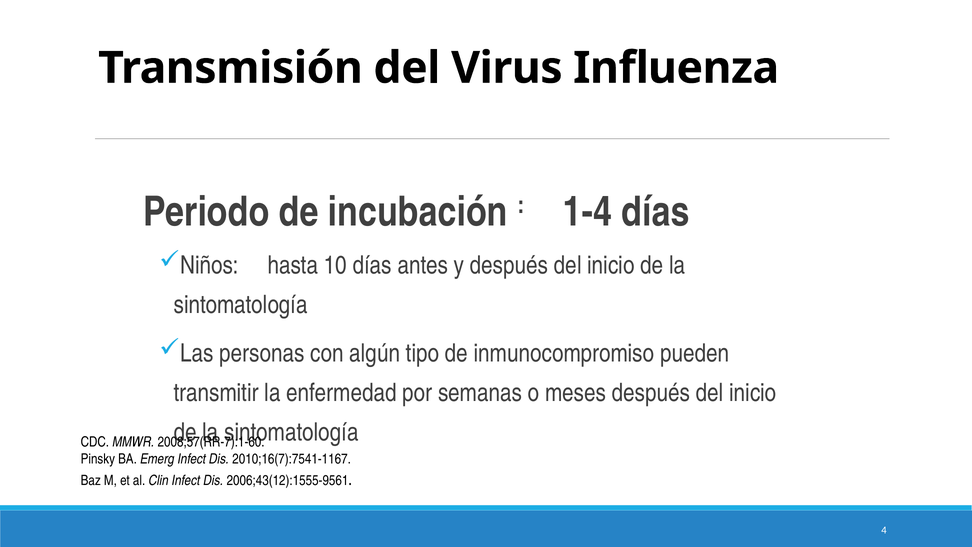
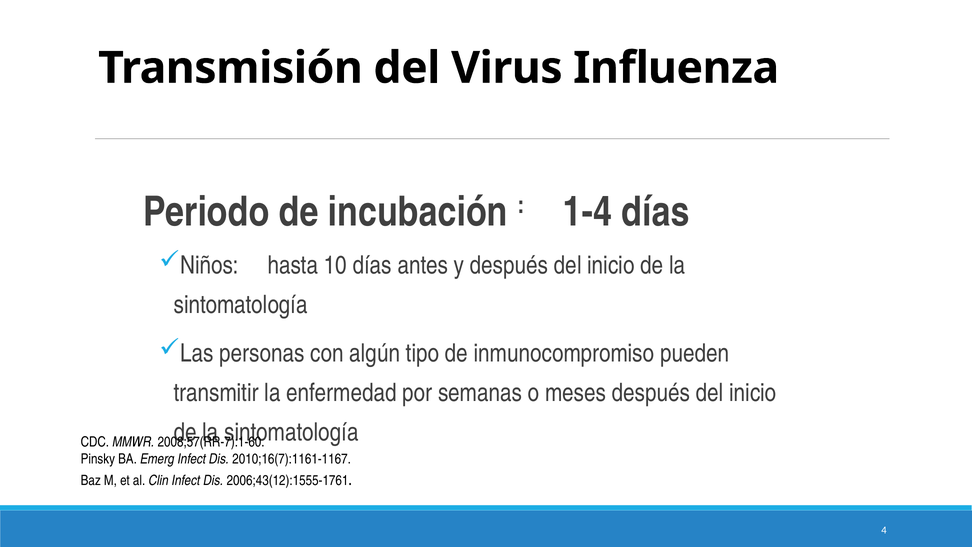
2010;16(7):7541-1167: 2010;16(7):7541-1167 -> 2010;16(7):1161-1167
2006;43(12):1555-9561: 2006;43(12):1555-9561 -> 2006;43(12):1555-1761
